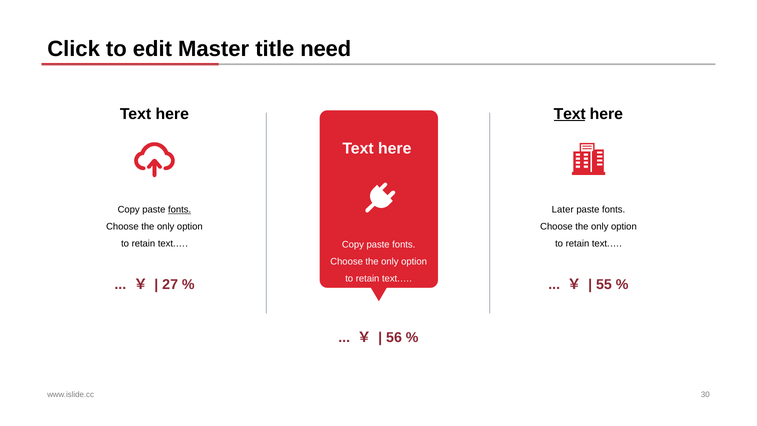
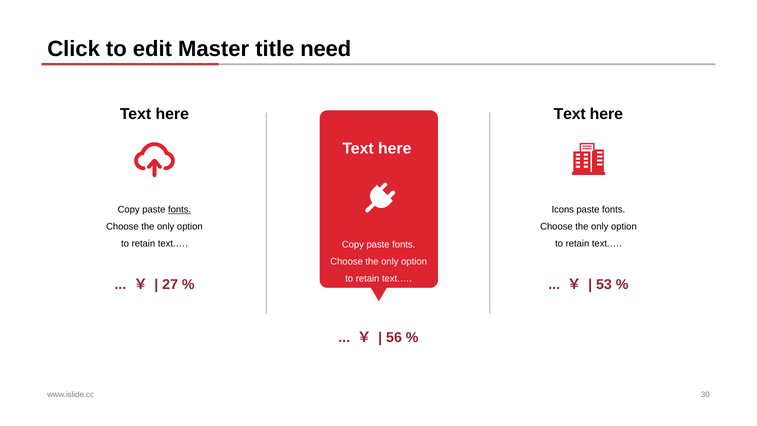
Text at (570, 114) underline: present -> none
Later: Later -> Icons
55: 55 -> 53
